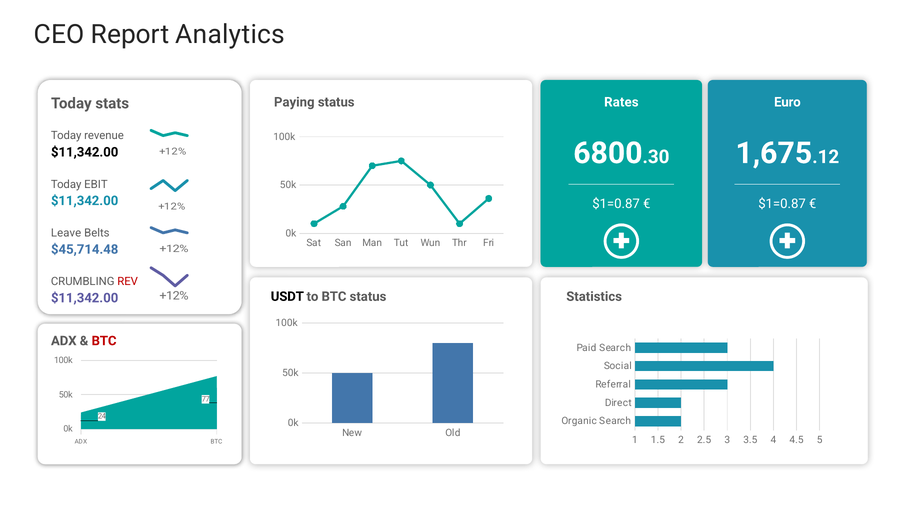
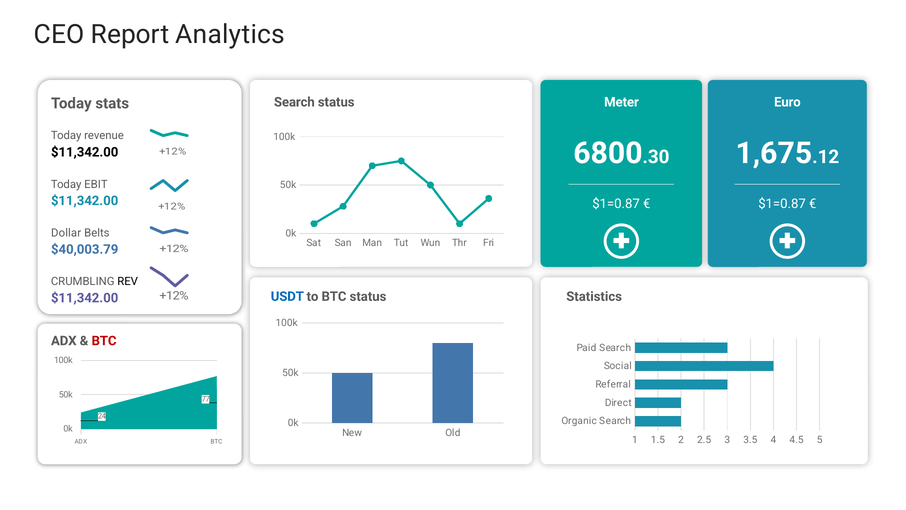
Paying at (294, 102): Paying -> Search
Rates: Rates -> Meter
Leave: Leave -> Dollar
$45,714.48: $45,714.48 -> $40,003.79
REV colour: red -> black
USDT colour: black -> blue
